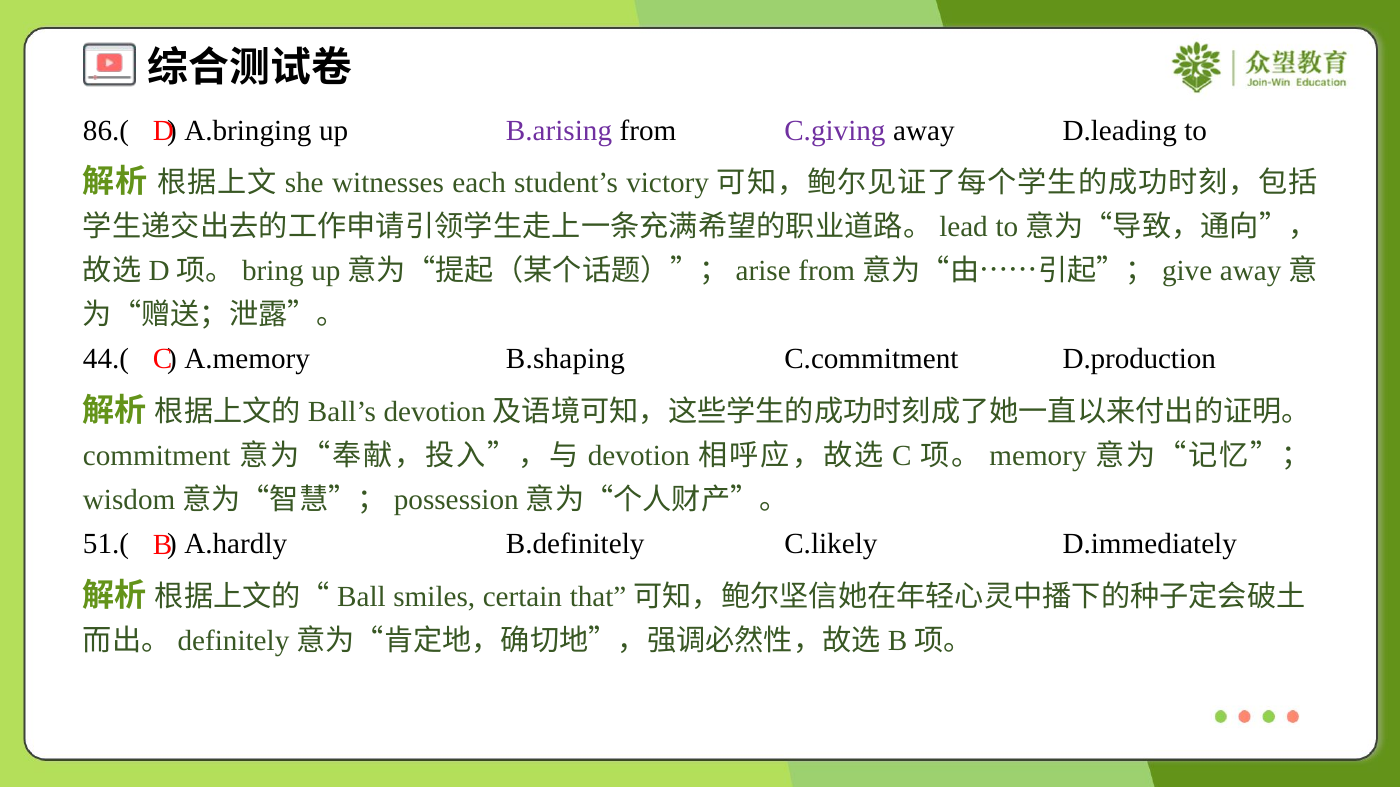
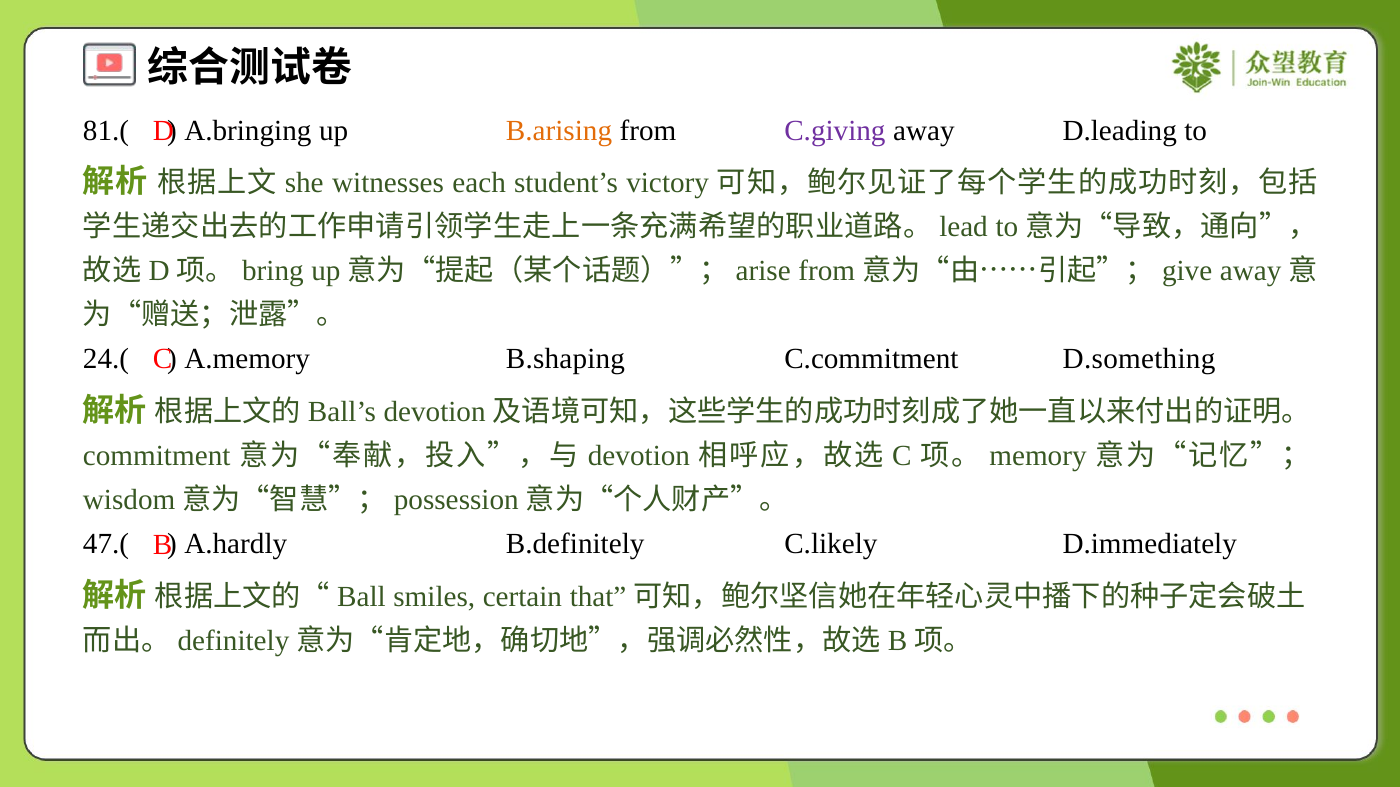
86.(: 86.( -> 81.(
B.arising colour: purple -> orange
44.(: 44.( -> 24.(
D.production: D.production -> D.something
51.(: 51.( -> 47.(
